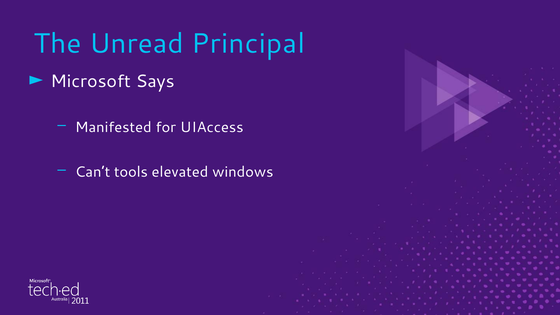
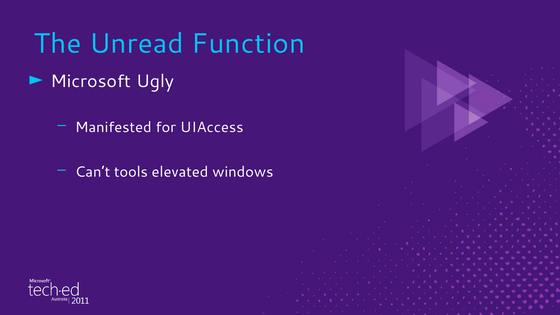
Principal: Principal -> Function
Says: Says -> Ugly
